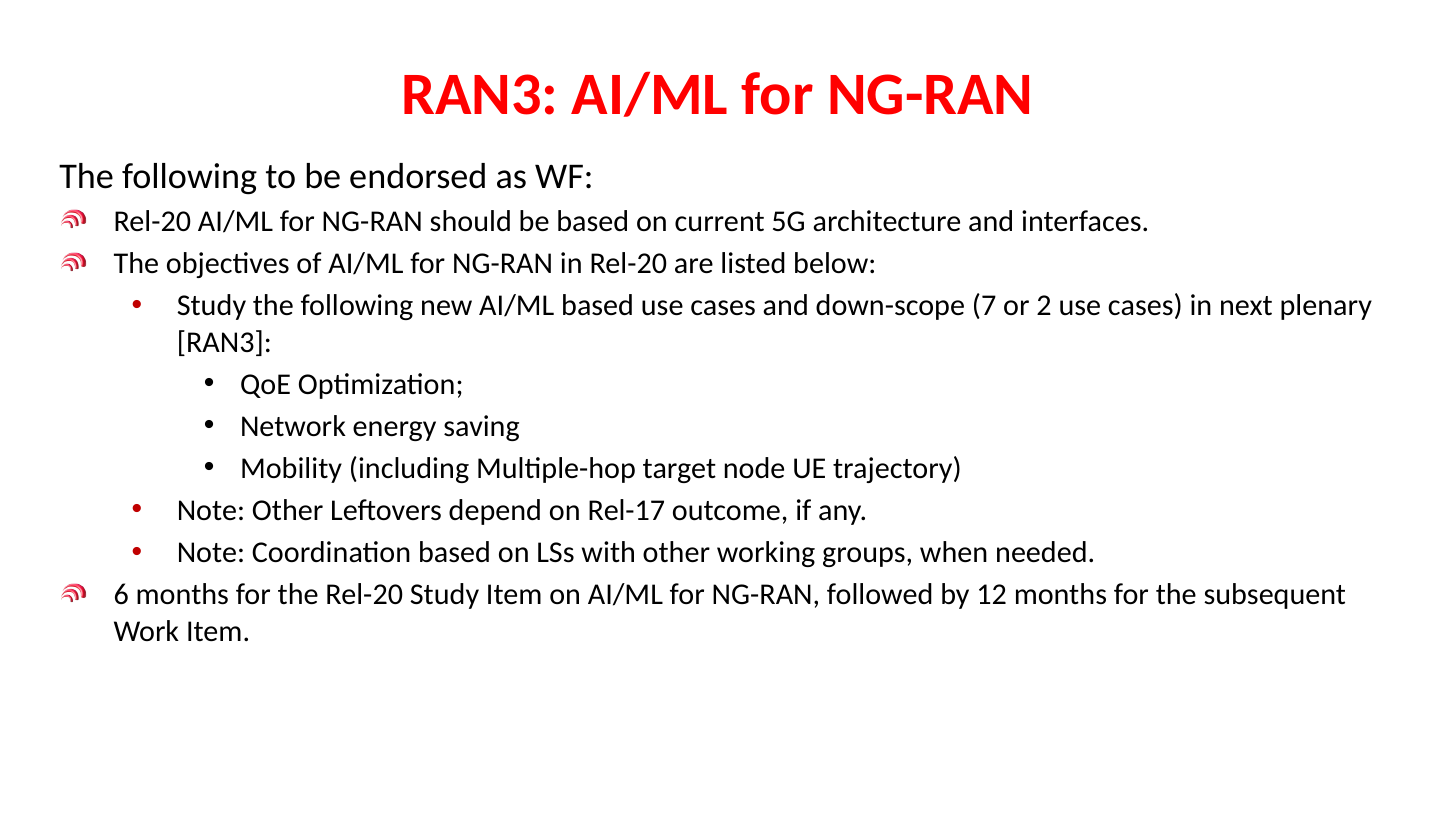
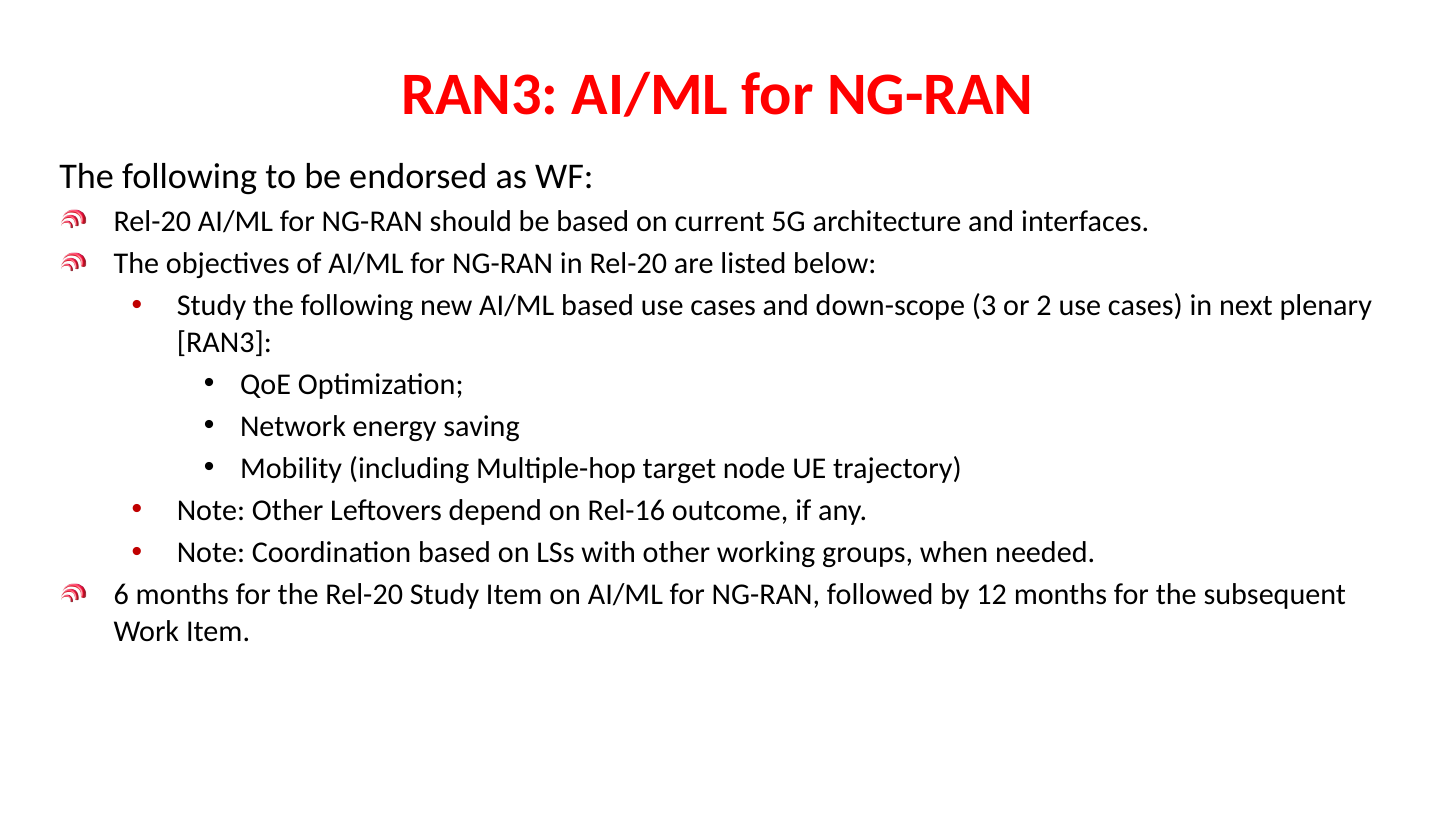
7: 7 -> 3
Rel-17: Rel-17 -> Rel-16
